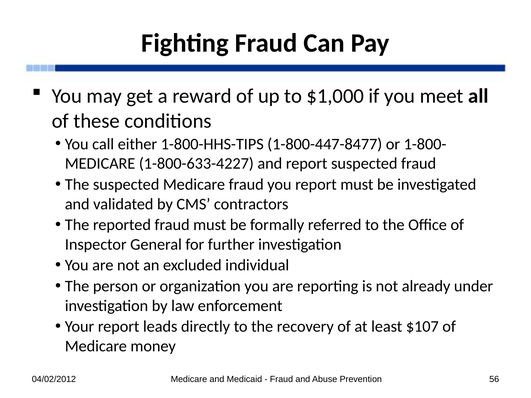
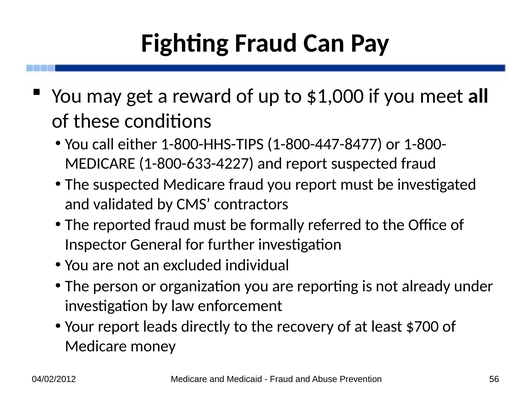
$107: $107 -> $700
